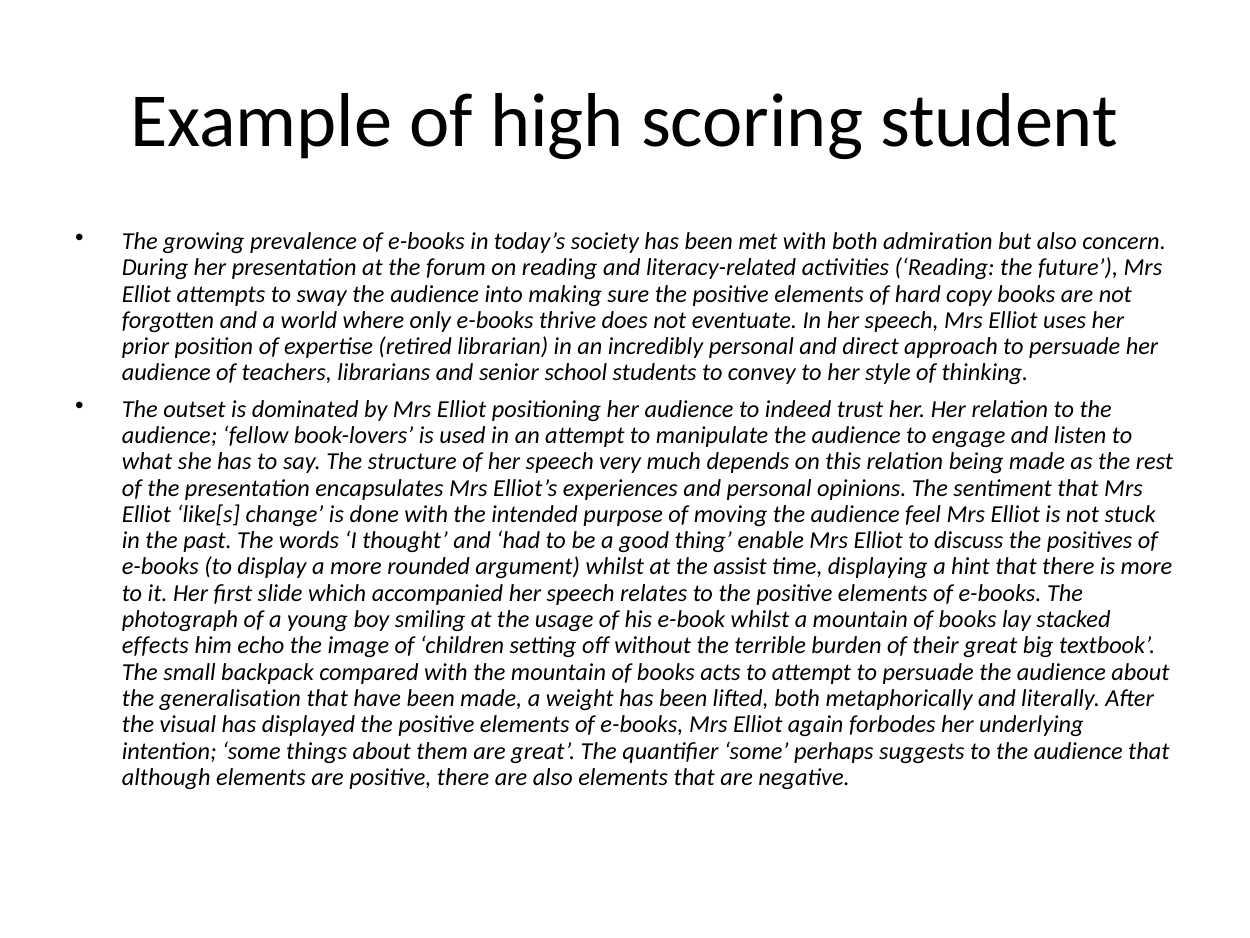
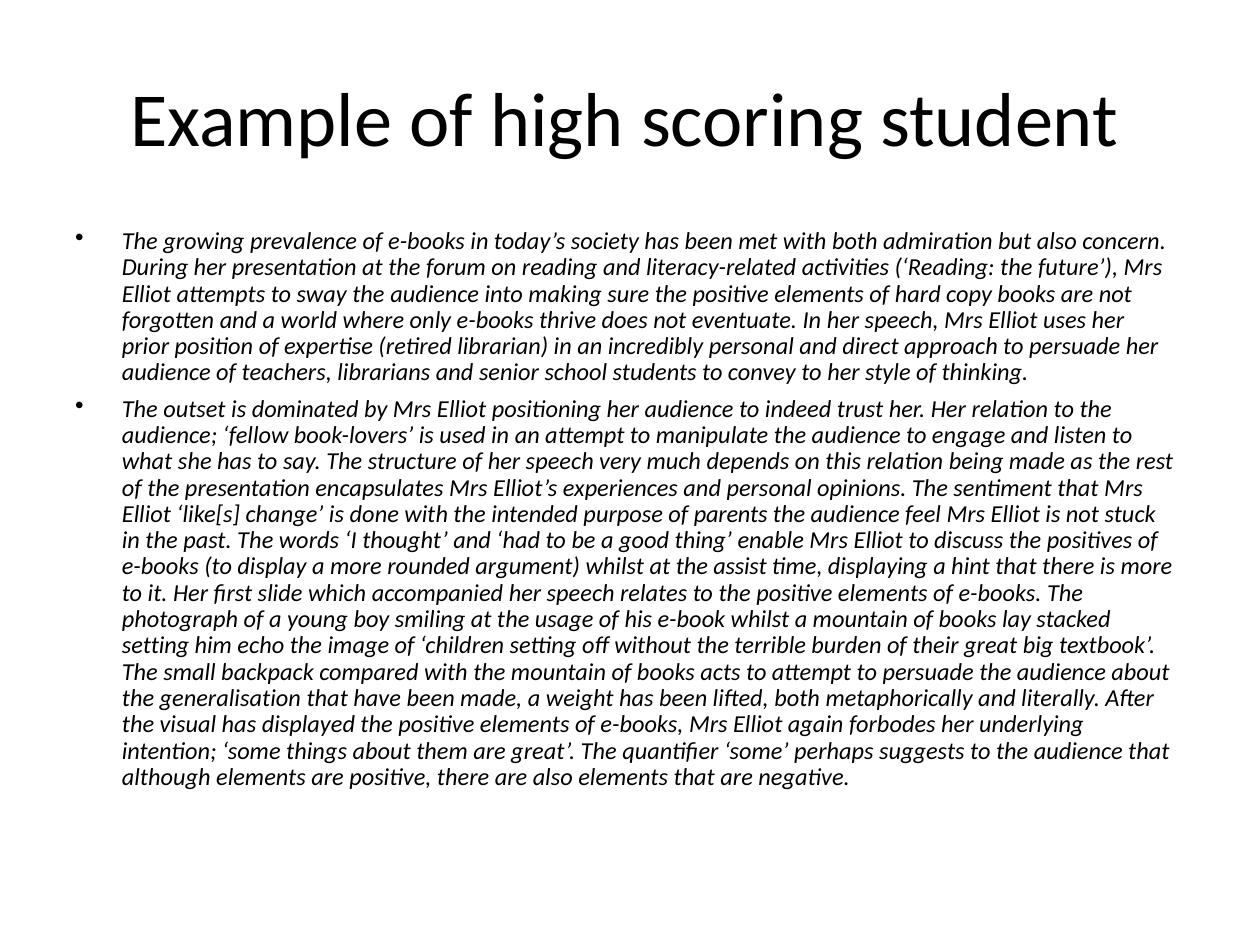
moving: moving -> parents
effects at (155, 645): effects -> setting
